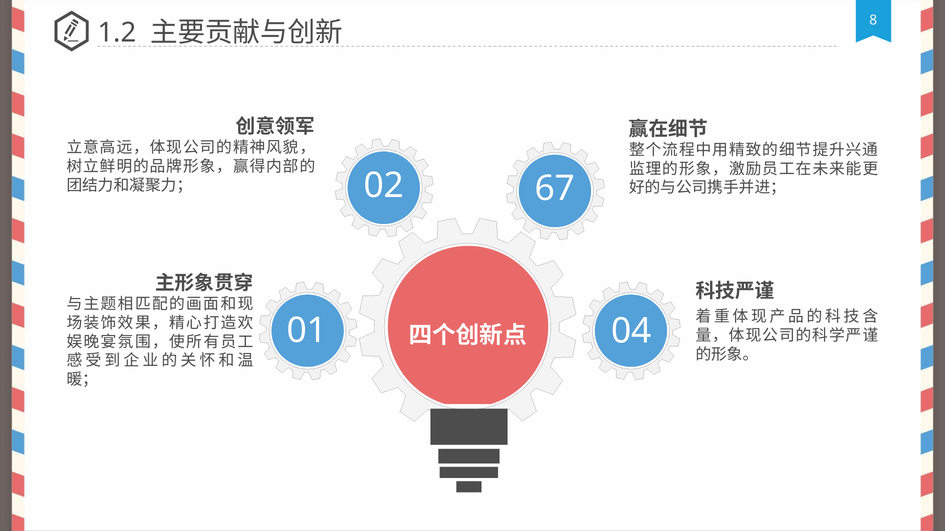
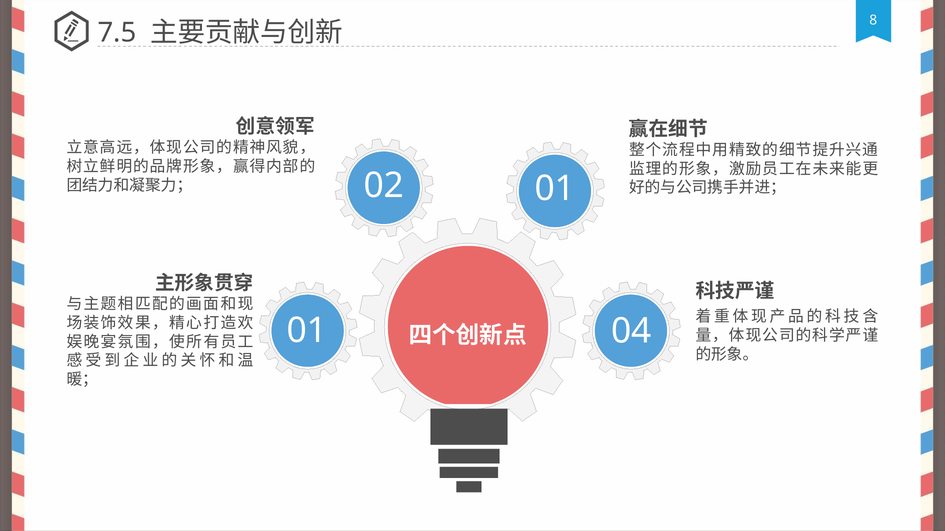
1.2: 1.2 -> 7.5
02 67: 67 -> 01
